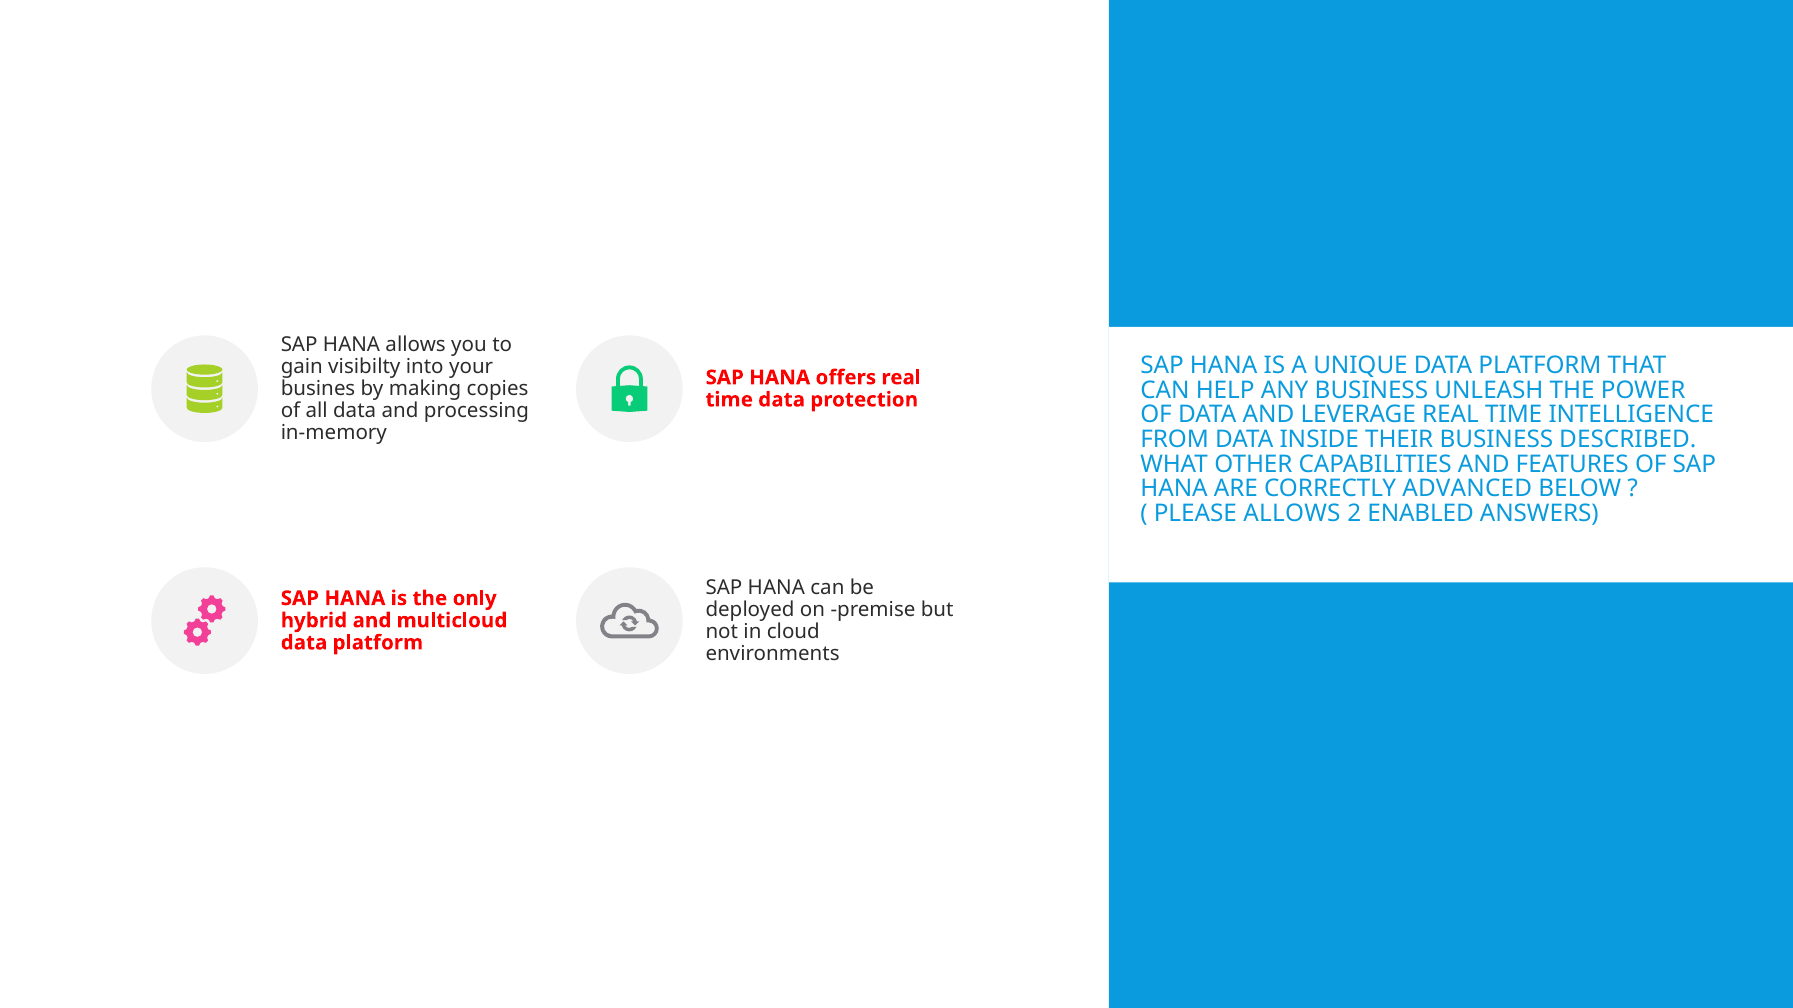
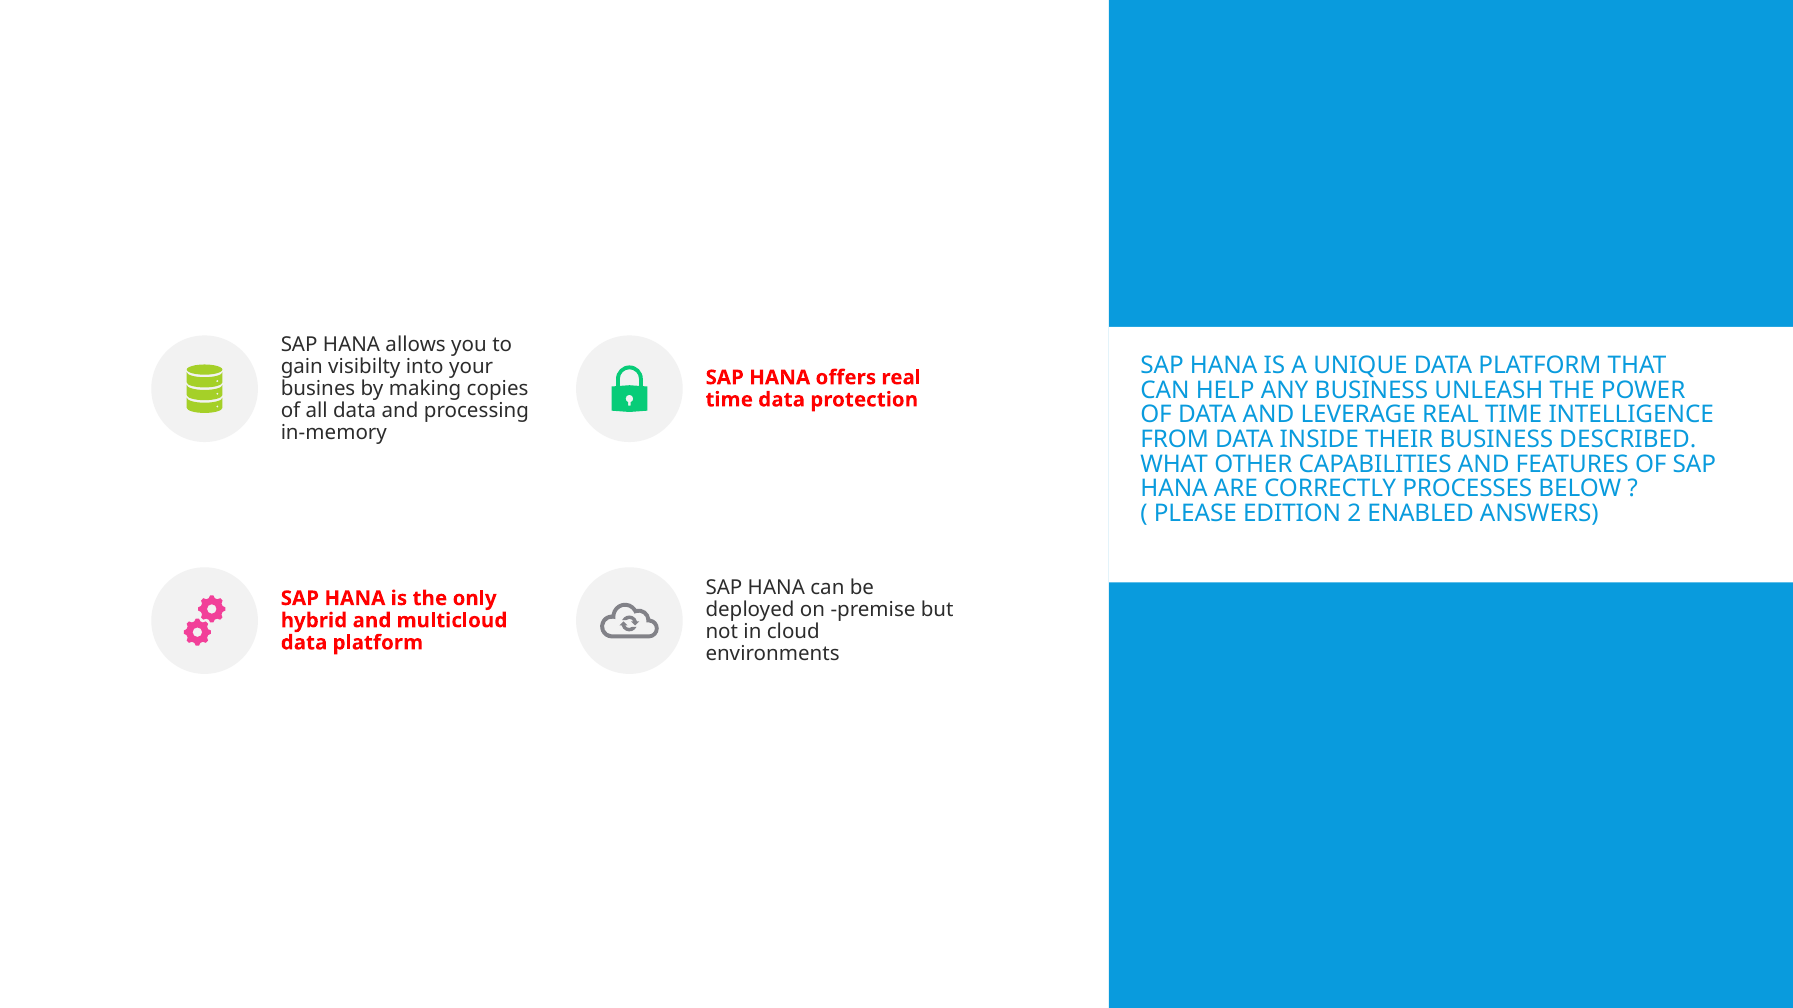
ADVANCED: ADVANCED -> PROCESSES
PLEASE ALLOWS: ALLOWS -> EDITION
